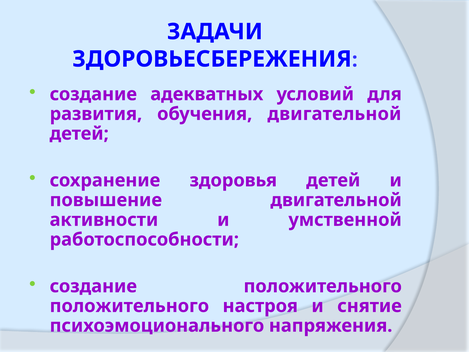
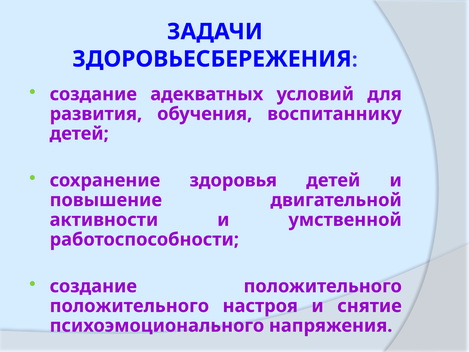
обучения двигательной: двигательной -> воспитаннику
